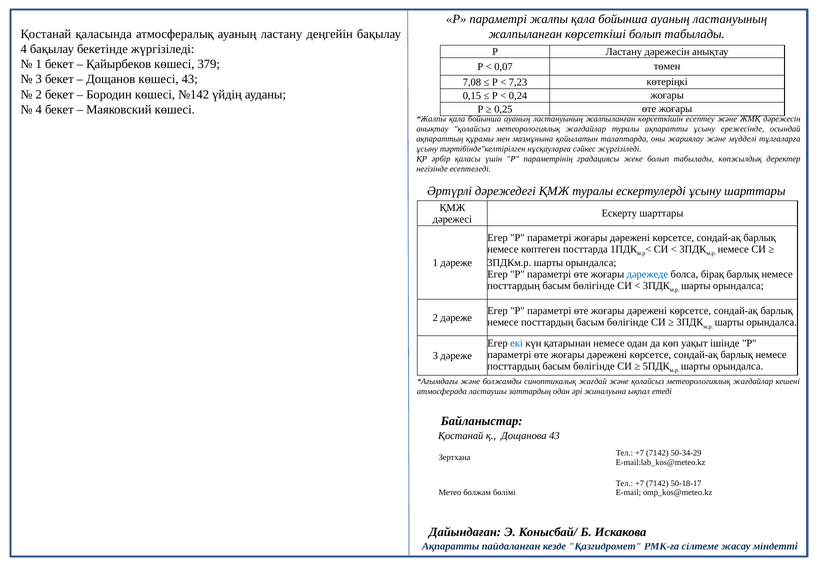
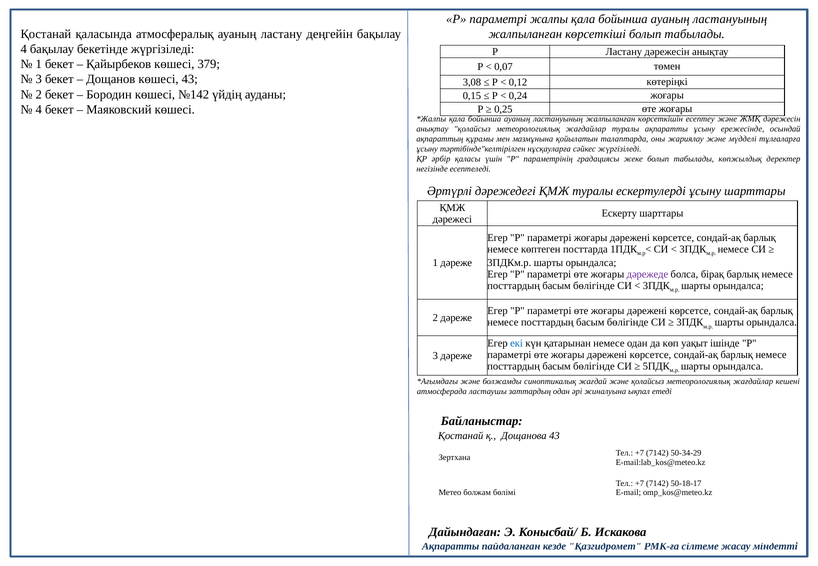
7,08: 7,08 -> 3,08
7,23: 7,23 -> 0,12
дәрежеде colour: blue -> purple
